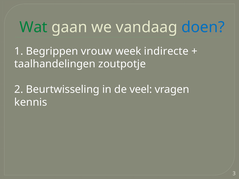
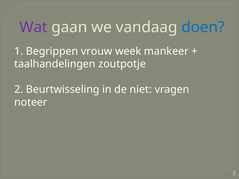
Wat colour: green -> purple
indirecte: indirecte -> mankeer
veel: veel -> niet
kennis: kennis -> noteer
